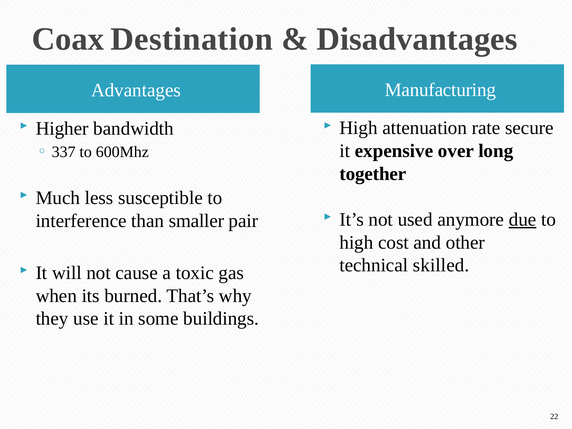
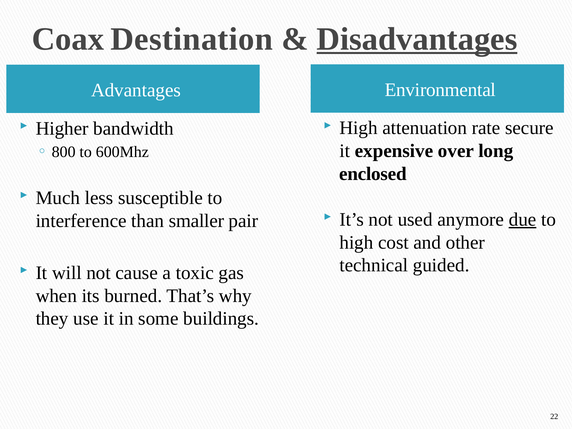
Disadvantages underline: none -> present
Manufacturing: Manufacturing -> Environmental
337: 337 -> 800
together: together -> enclosed
skilled: skilled -> guided
